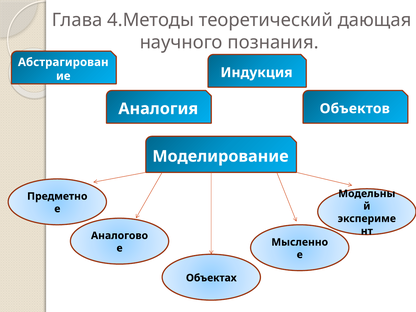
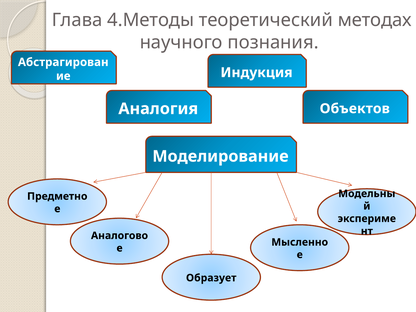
дающая: дающая -> методах
Объектах: Объектах -> Образует
